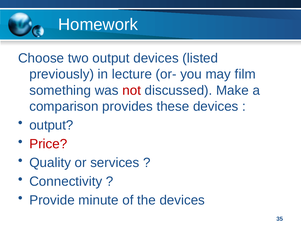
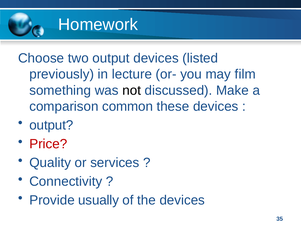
not colour: red -> black
provides: provides -> common
minute: minute -> usually
